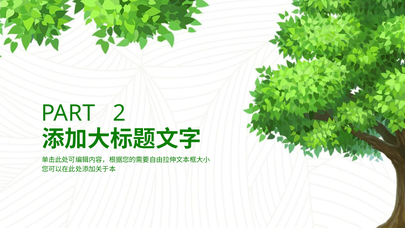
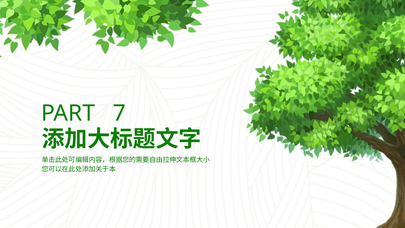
2: 2 -> 7
